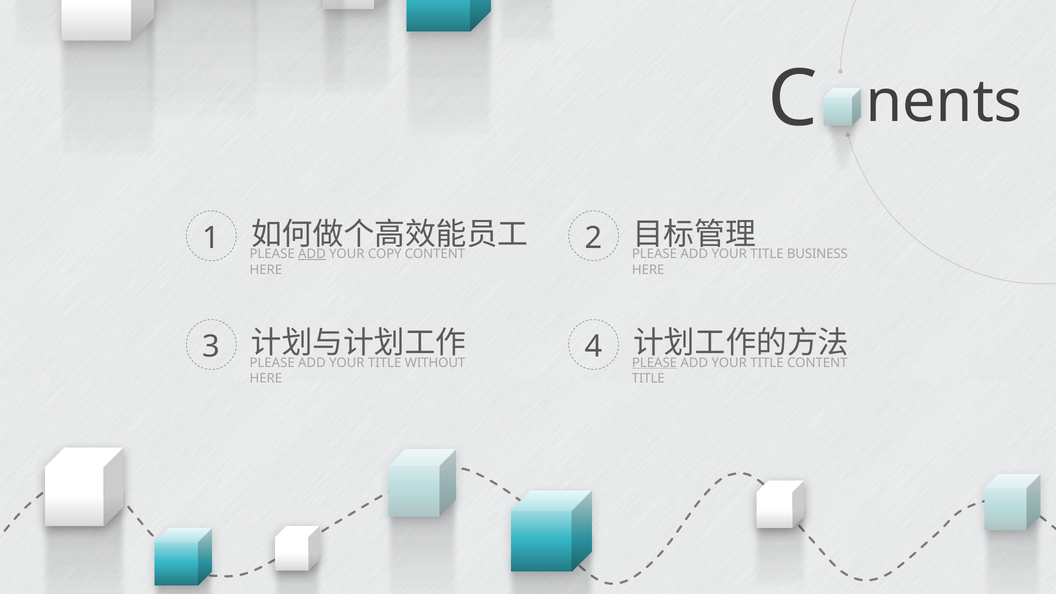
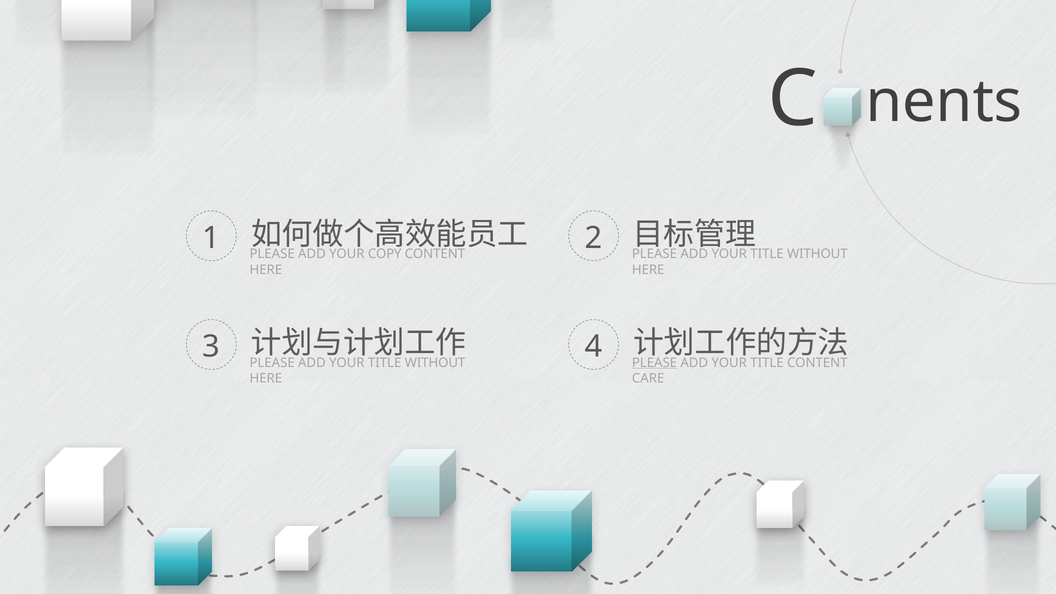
ADD at (312, 254) underline: present -> none
BUSINESS at (817, 254): BUSINESS -> WITHOUT
TITLE at (648, 379): TITLE -> CARE
